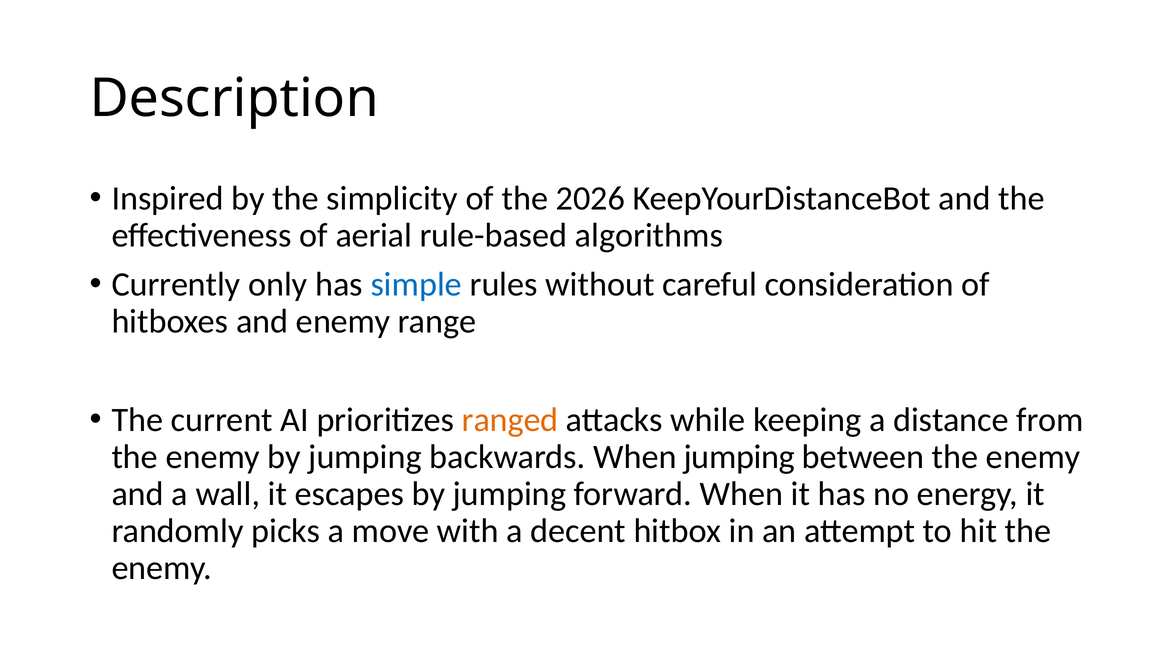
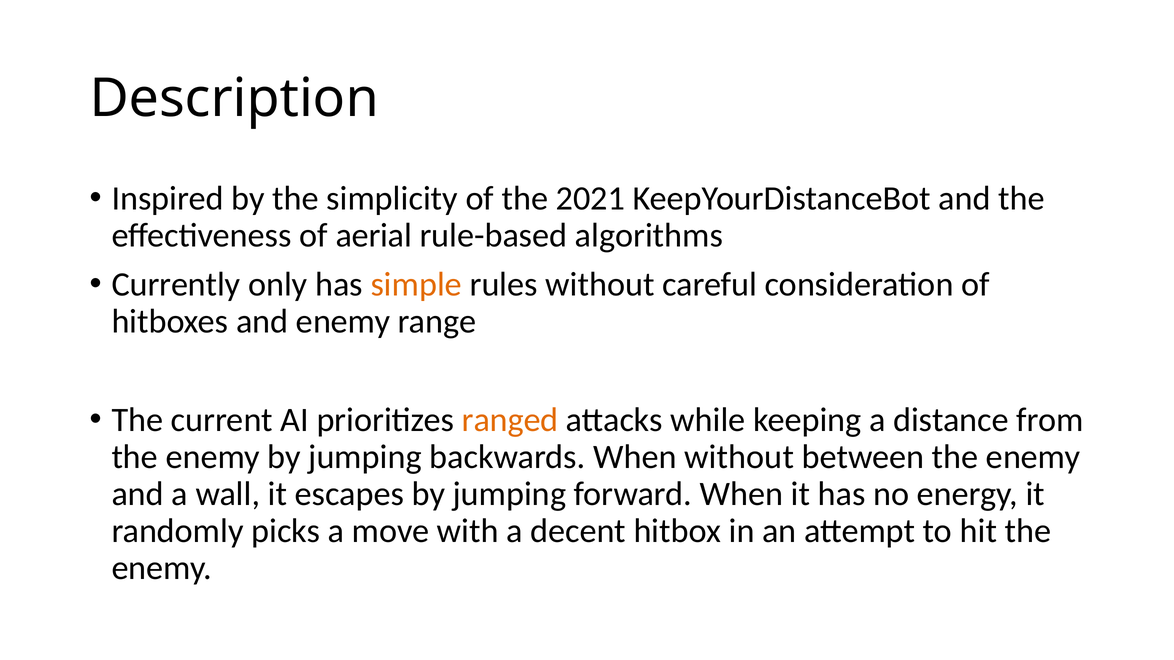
2026: 2026 -> 2021
simple colour: blue -> orange
When jumping: jumping -> without
